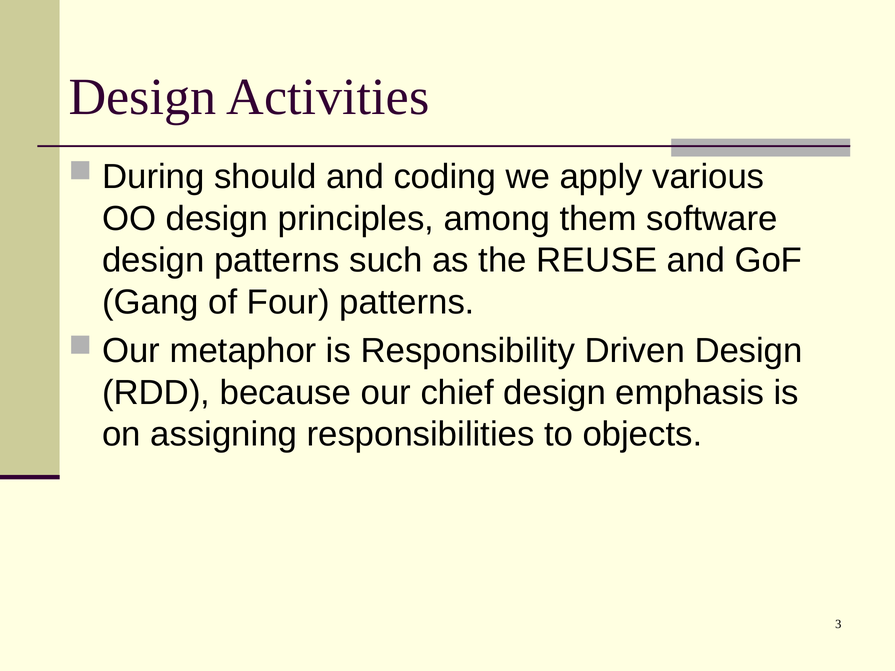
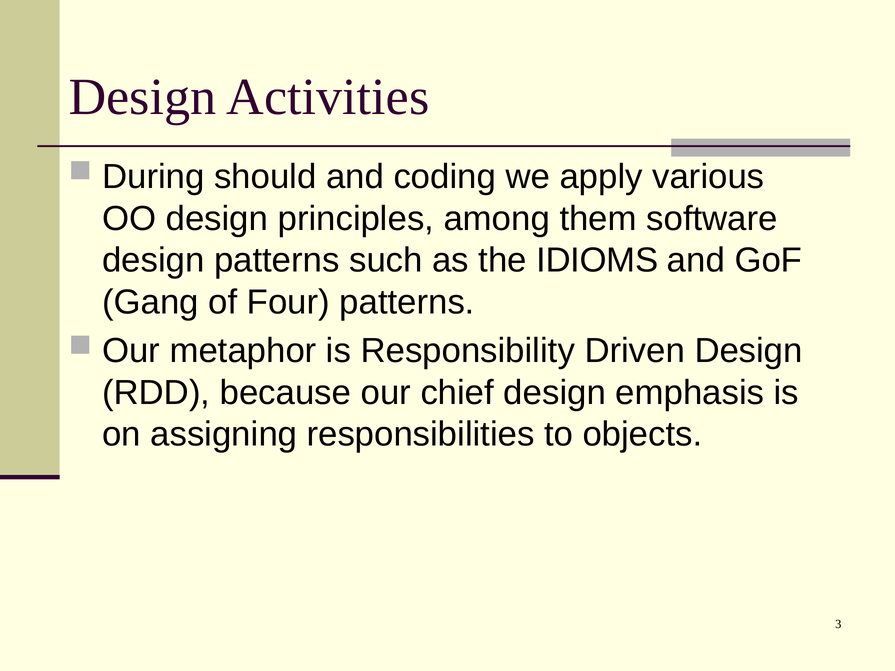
REUSE: REUSE -> IDIOMS
